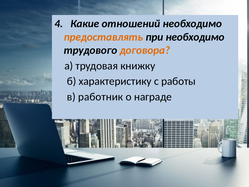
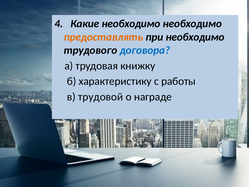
Какие отношений: отношений -> необходимо
договора colour: orange -> blue
работник: работник -> трудовой
